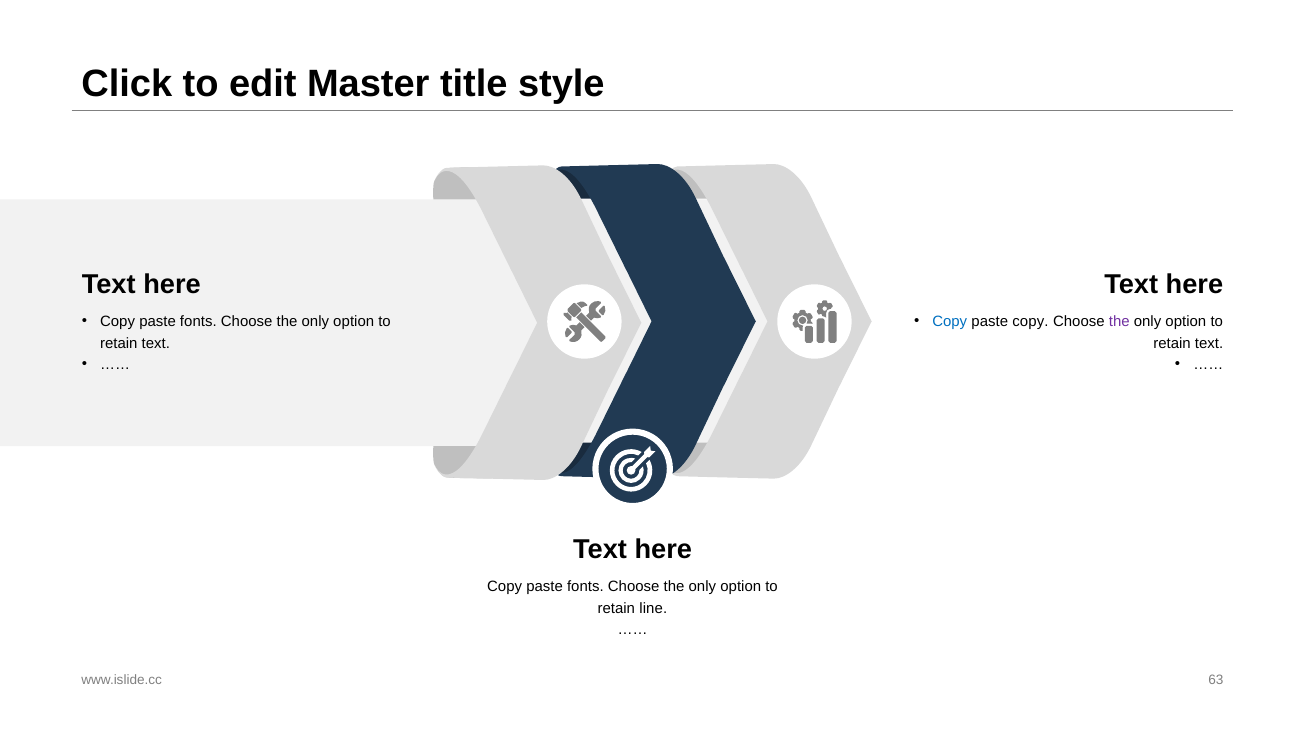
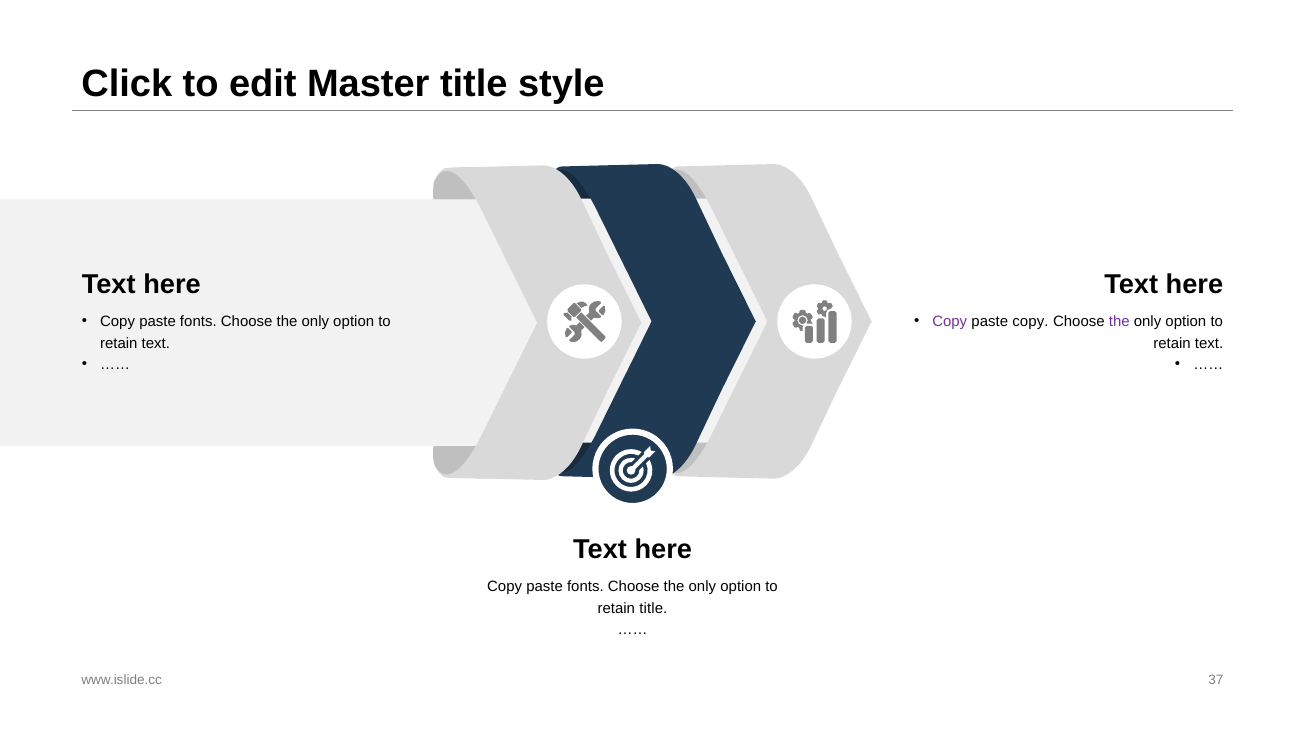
Copy at (950, 322) colour: blue -> purple
retain line: line -> title
63: 63 -> 37
